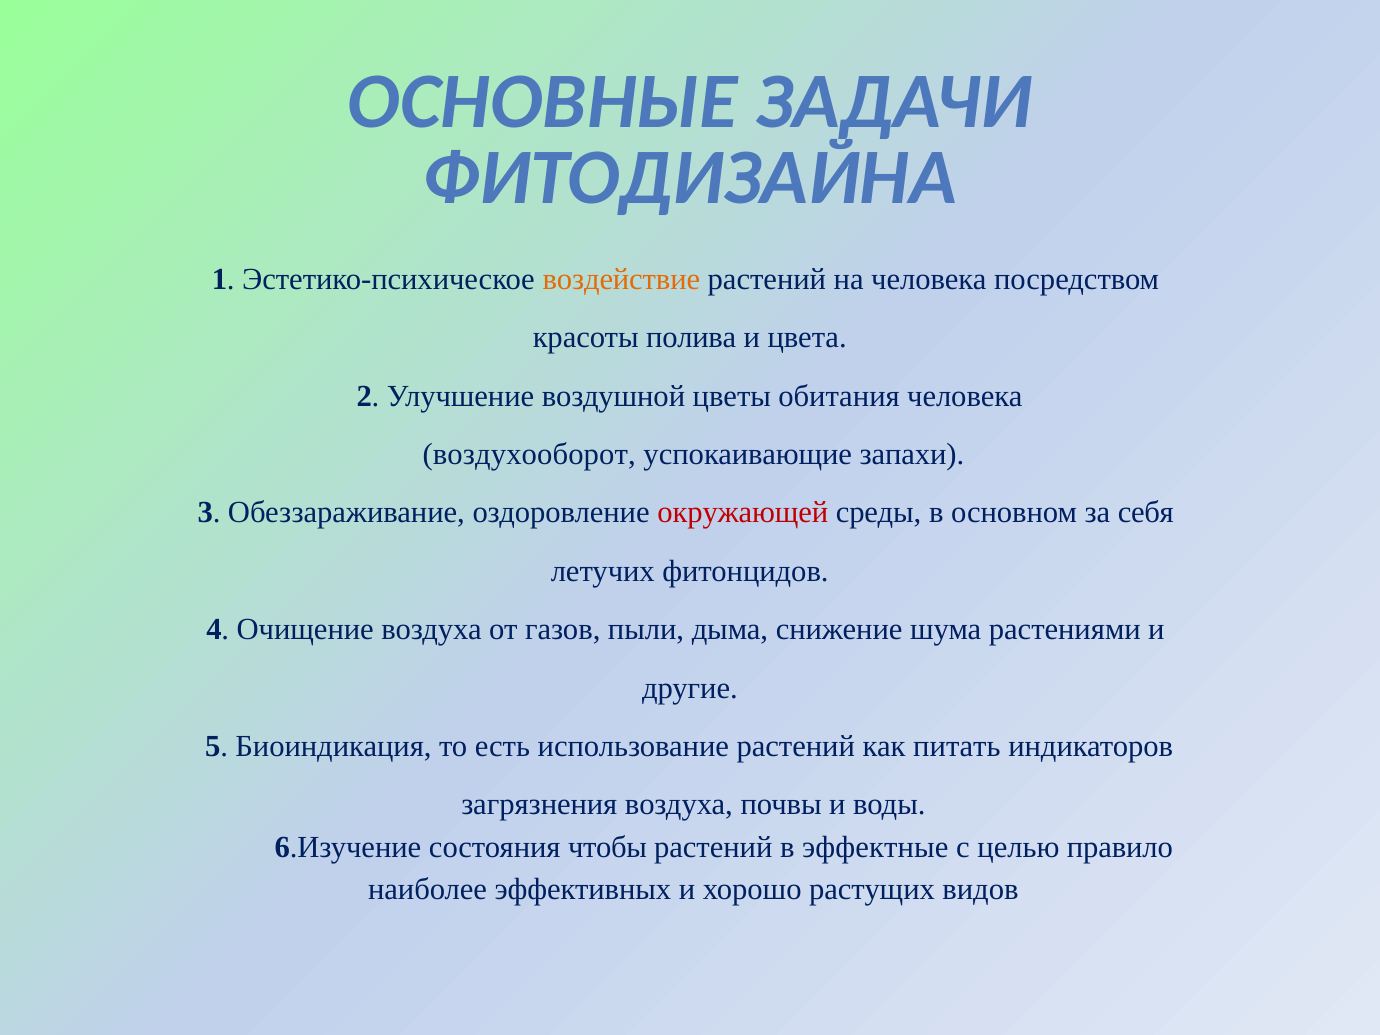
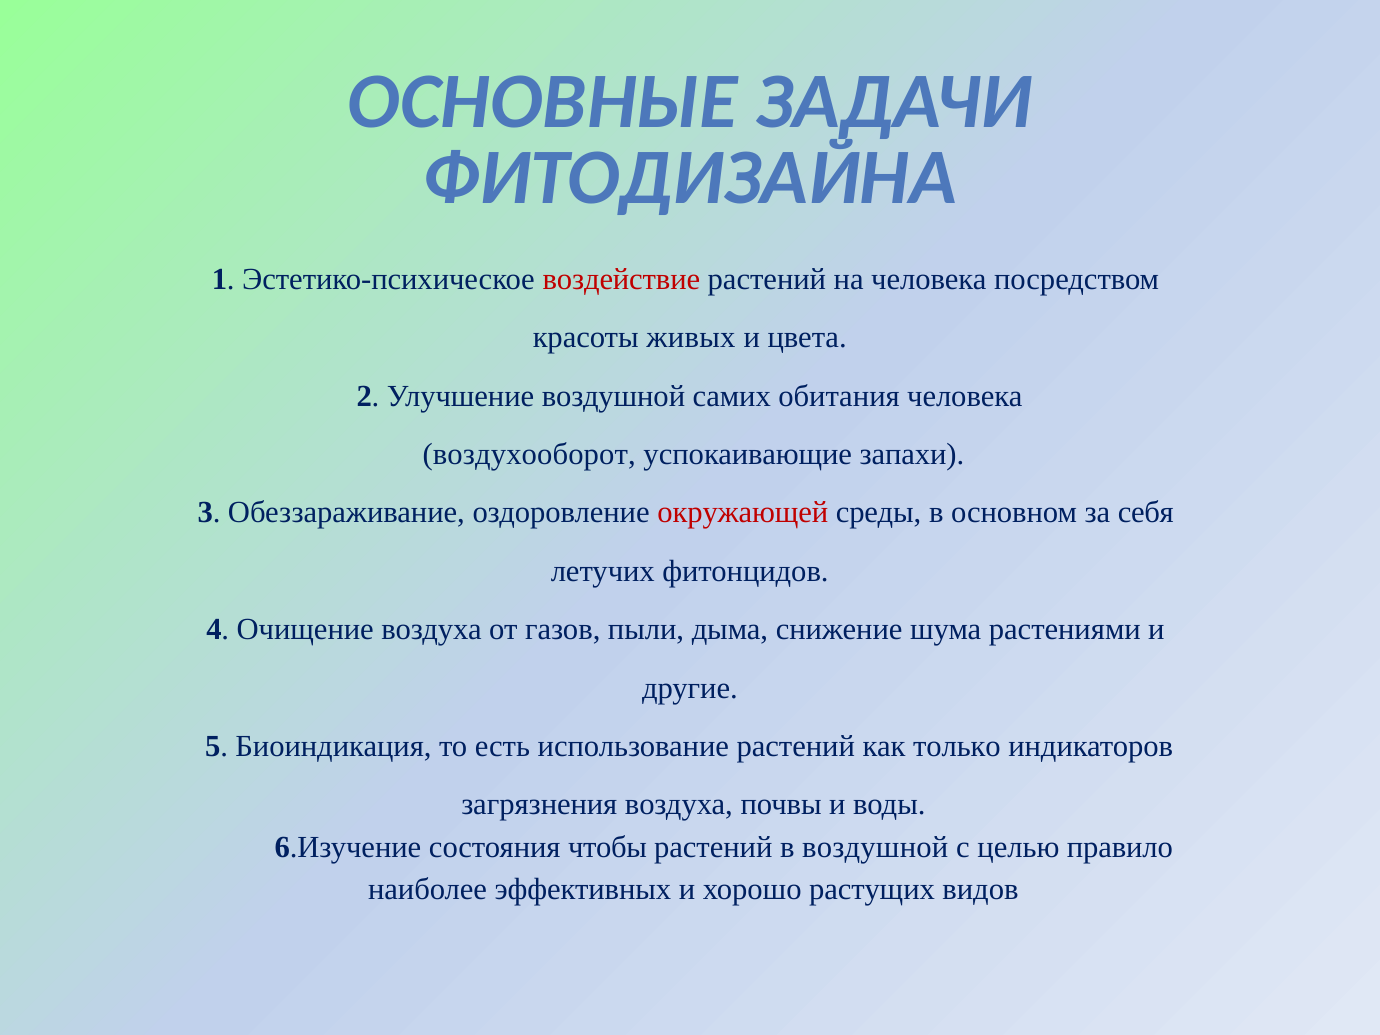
воздействие colour: orange -> red
полива: полива -> живых
цветы: цветы -> самих
питать: питать -> только
в эффектные: эффектные -> воздушной
